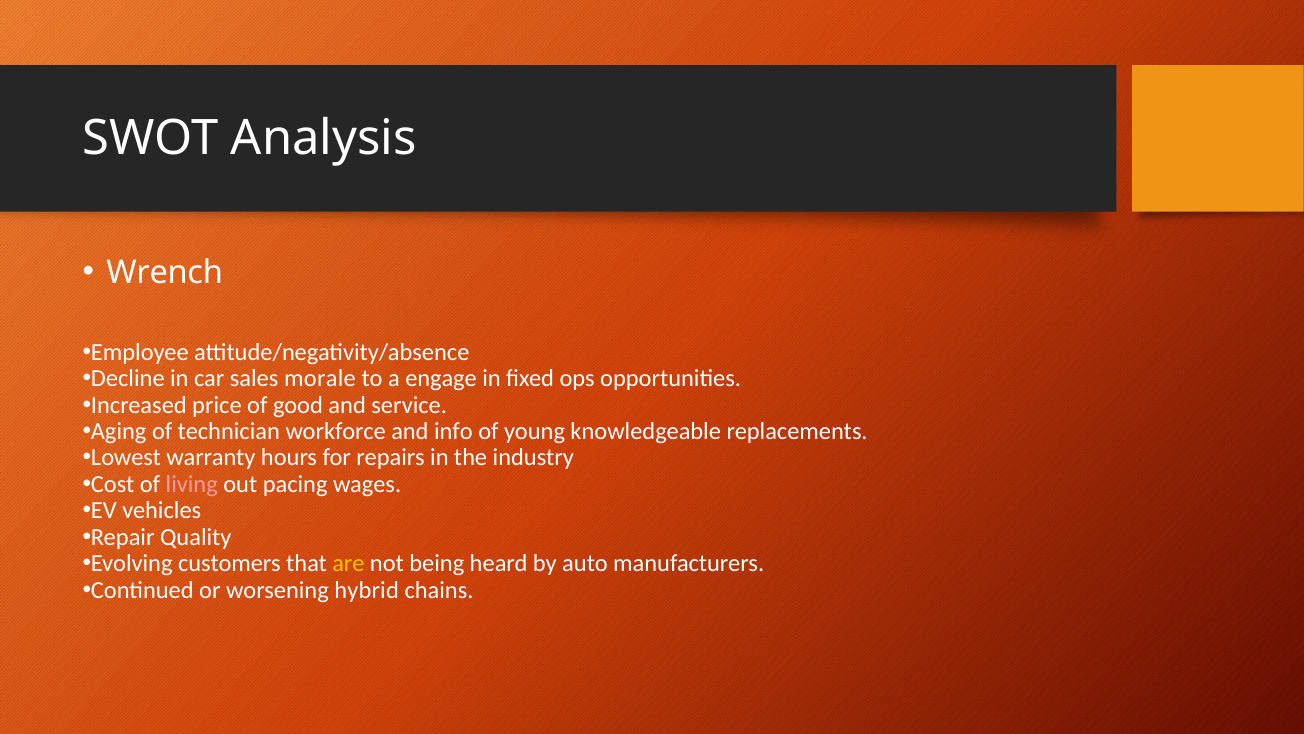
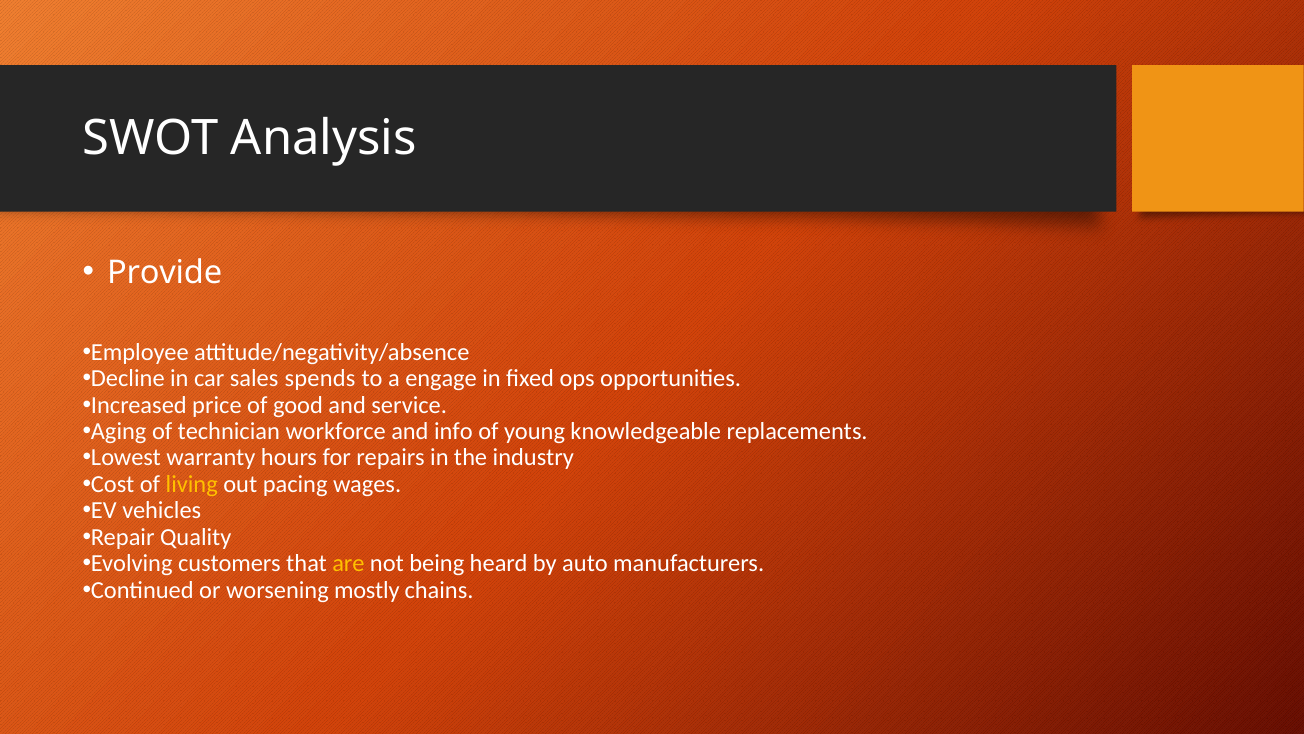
Wrench: Wrench -> Provide
morale: morale -> spends
living colour: pink -> yellow
hybrid: hybrid -> mostly
